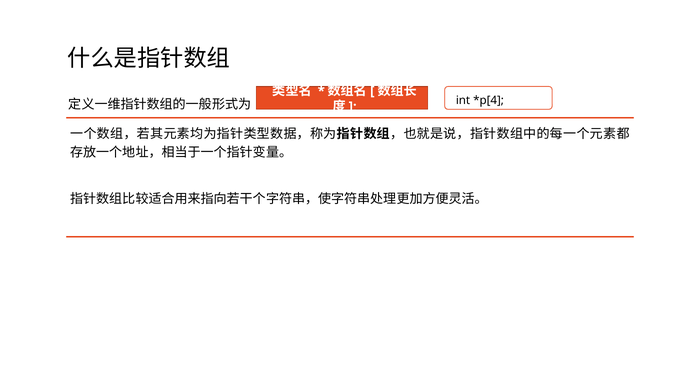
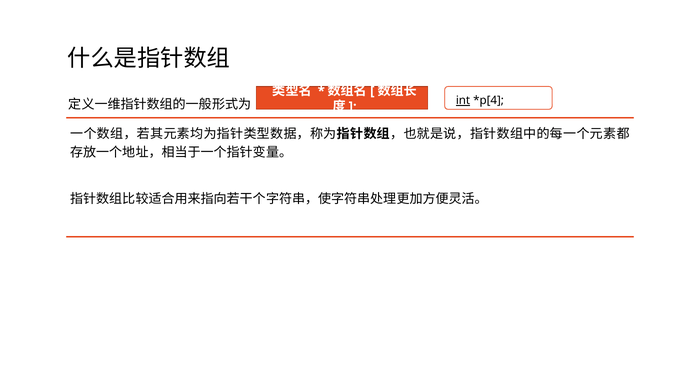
int underline: none -> present
